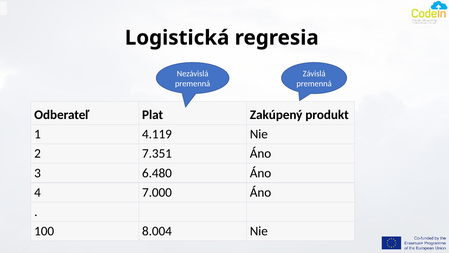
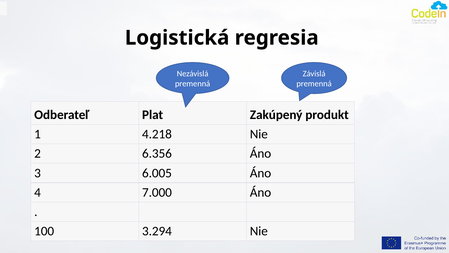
4.119: 4.119 -> 4.218
7.351: 7.351 -> 6.356
6.480: 6.480 -> 6.005
8.004: 8.004 -> 3.294
